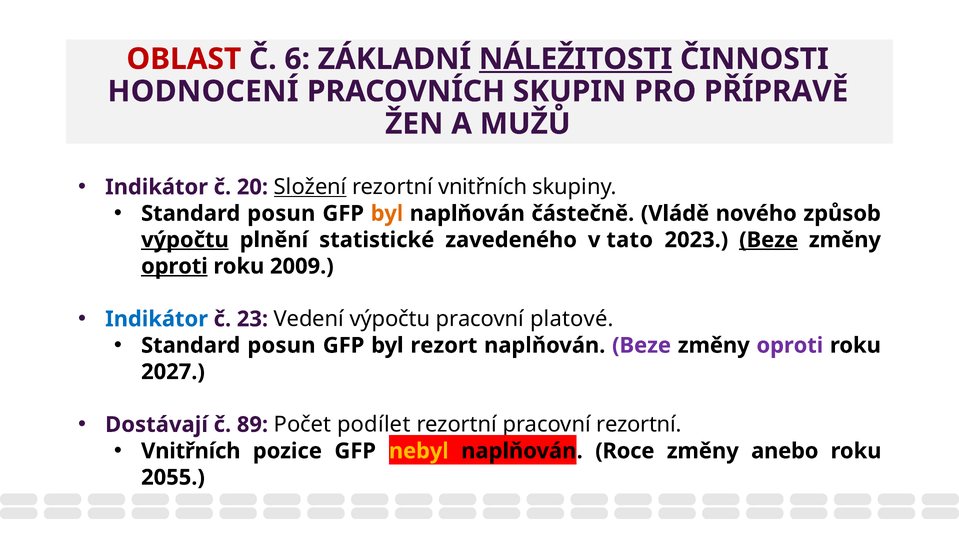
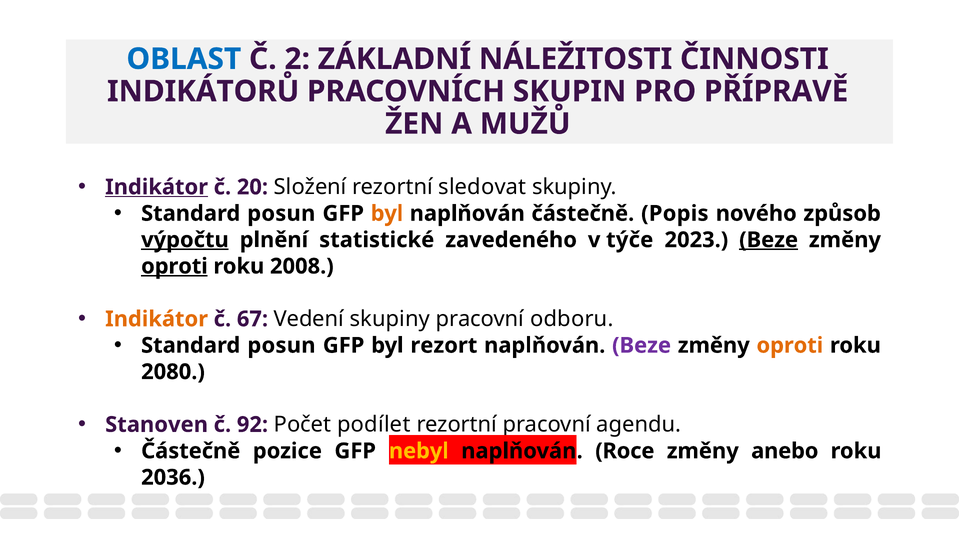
OBLAST colour: red -> blue
6: 6 -> 2
NÁLEŽITOSTI underline: present -> none
HODNOCENÍ: HODNOCENÍ -> INDIKÁTORŮ
Indikátor at (157, 187) underline: none -> present
Složení underline: present -> none
rezortní vnitřních: vnitřních -> sledovat
Vládě: Vládě -> Popis
tato: tato -> týče
2009: 2009 -> 2008
Indikátor at (157, 319) colour: blue -> orange
23: 23 -> 67
Vedení výpočtu: výpočtu -> skupiny
platové: platové -> odboru
oproti at (790, 345) colour: purple -> orange
2027: 2027 -> 2080
Dostávají: Dostávají -> Stanoven
89: 89 -> 92
rezortní at (639, 424): rezortní -> agendu
Vnitřních at (191, 451): Vnitřních -> Částečně
2055: 2055 -> 2036
